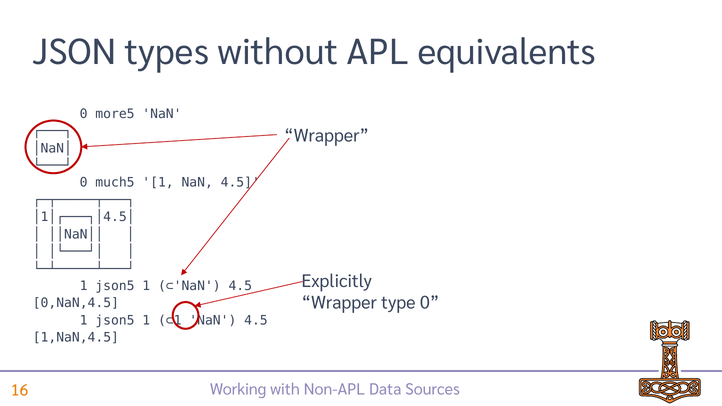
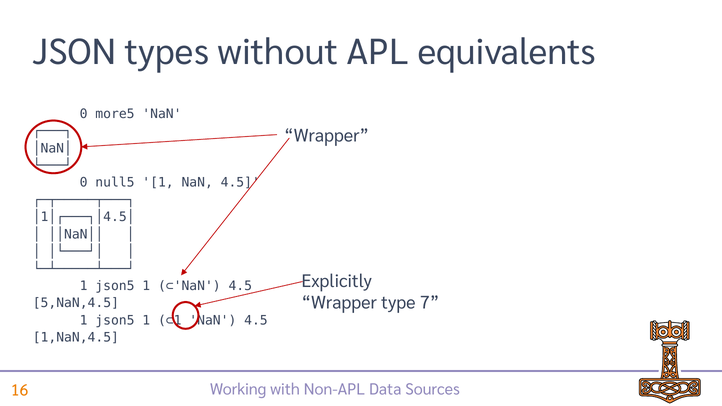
much5: much5 -> null5
0,NaN,4.5: 0,NaN,4.5 -> 5,NaN,4.5
type 0: 0 -> 7
